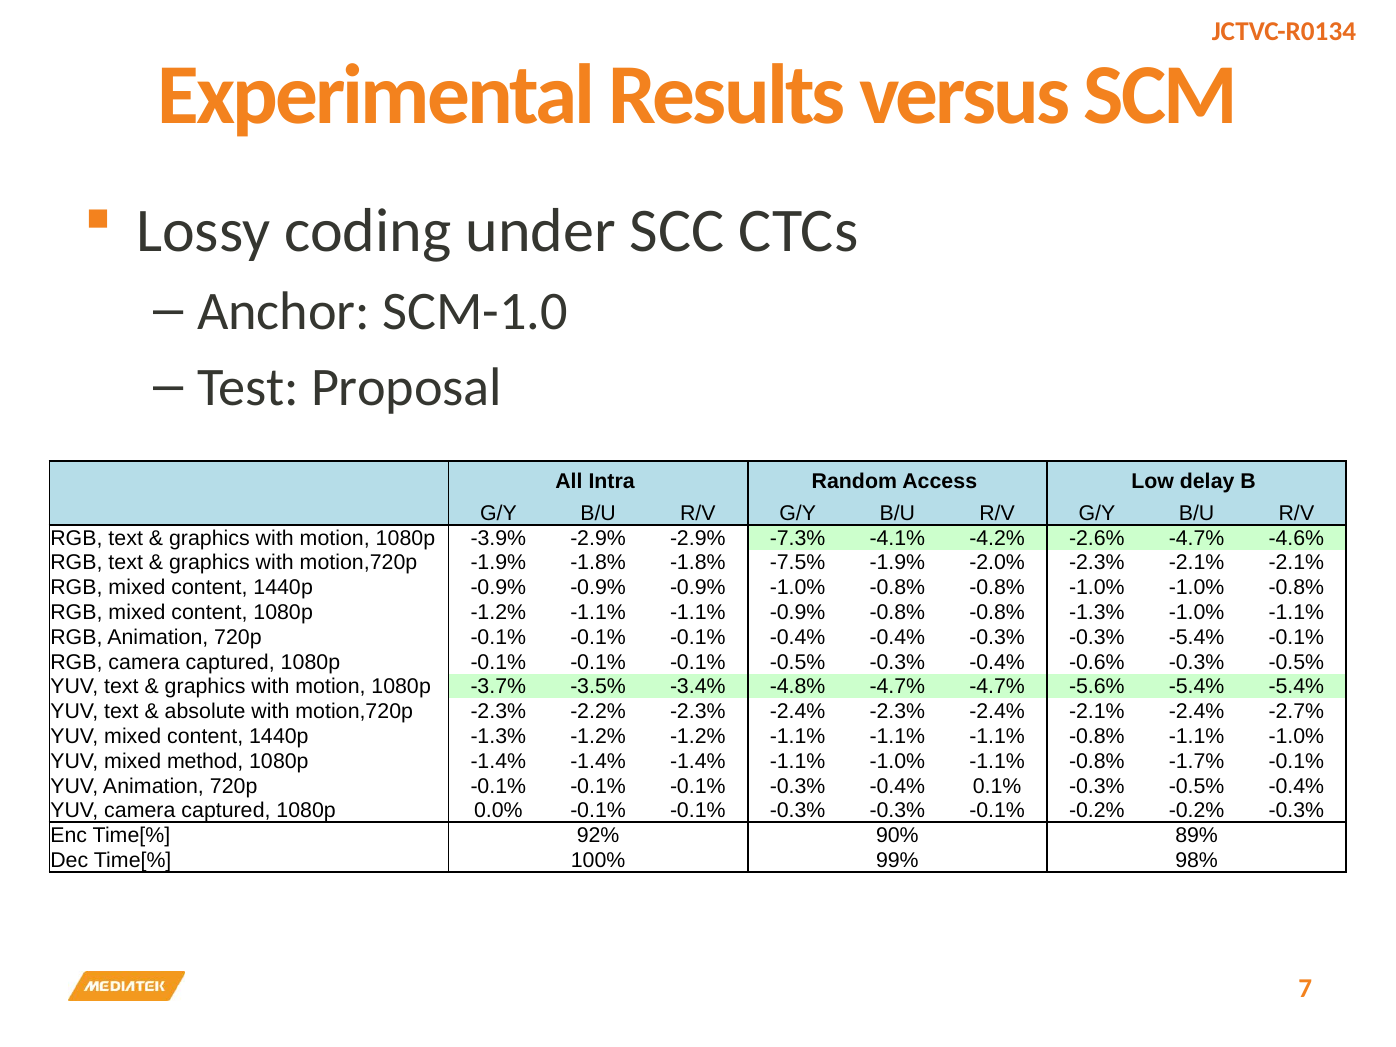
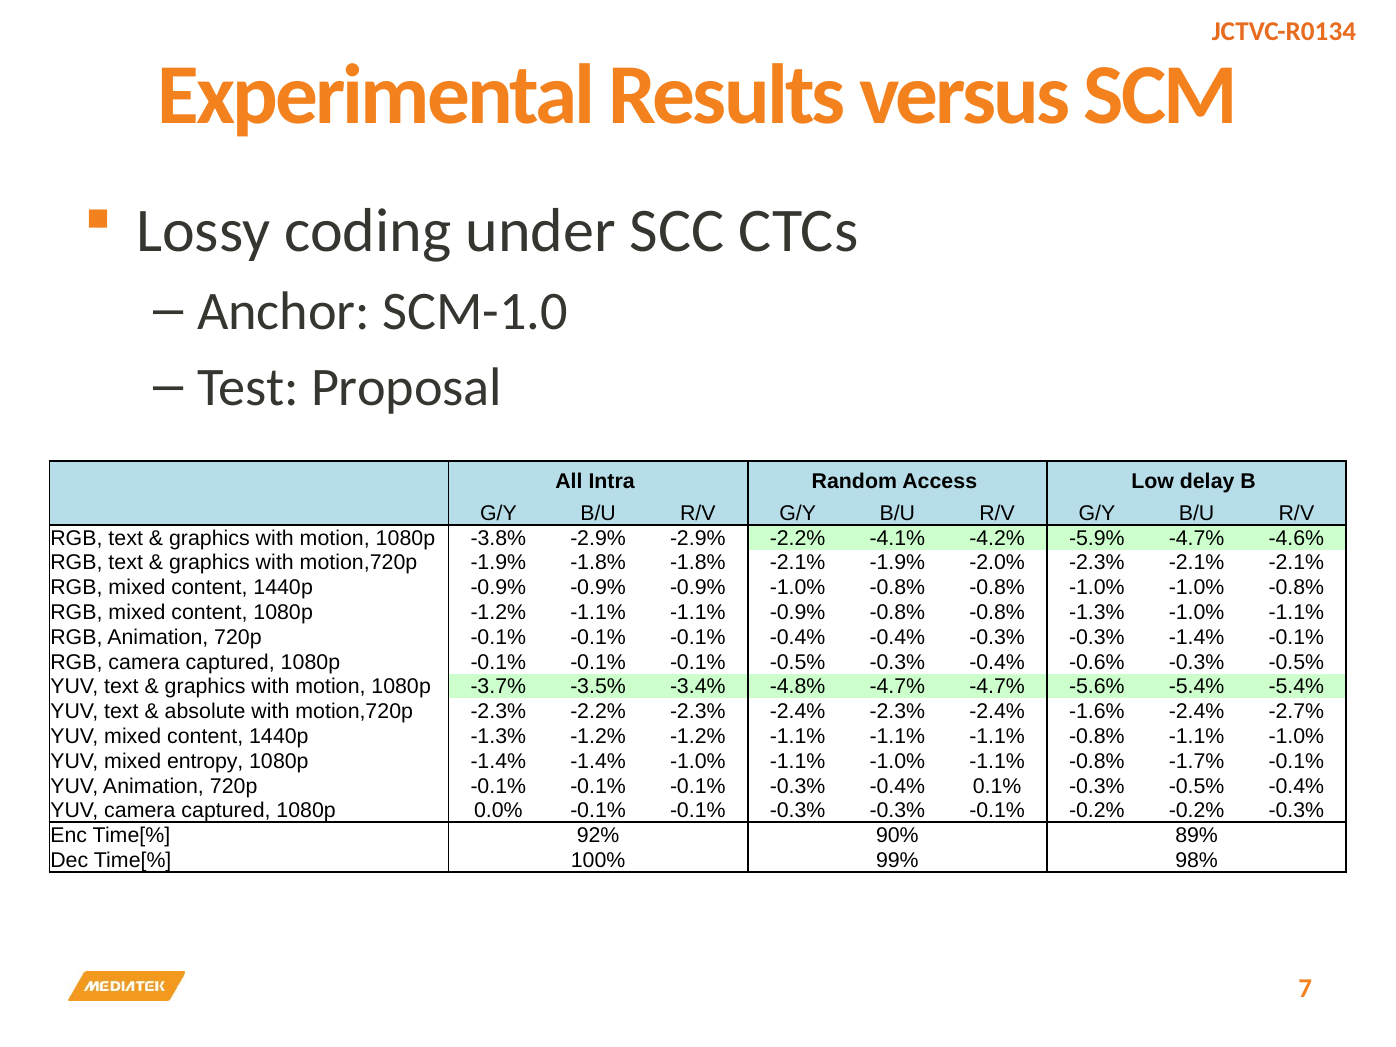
-3.9%: -3.9% -> -3.8%
-2.9% -7.3%: -7.3% -> -2.2%
-2.6%: -2.6% -> -5.9%
-1.8% -7.5%: -7.5% -> -2.1%
-0.3% -5.4%: -5.4% -> -1.4%
-2.4% -2.1%: -2.1% -> -1.6%
method: method -> entropy
-1.4% -1.4% -1.4%: -1.4% -> -1.0%
